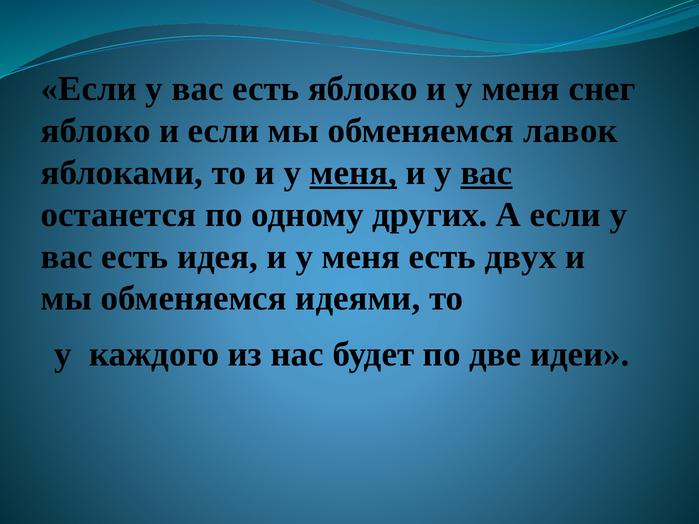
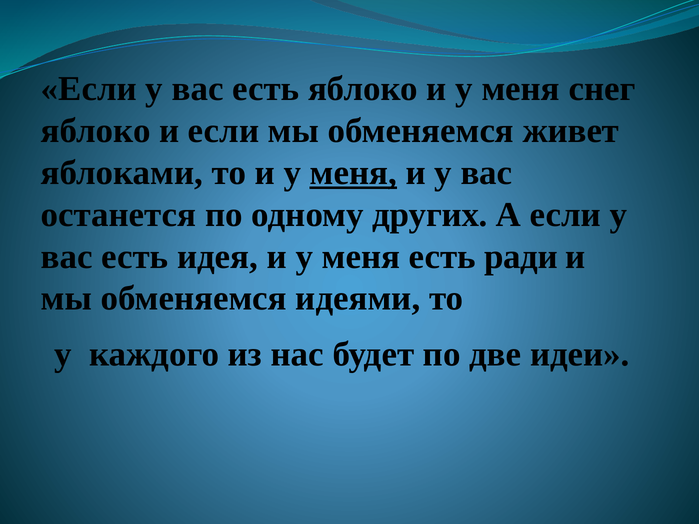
лавок: лавок -> живет
вас at (487, 173) underline: present -> none
двух: двух -> ради
